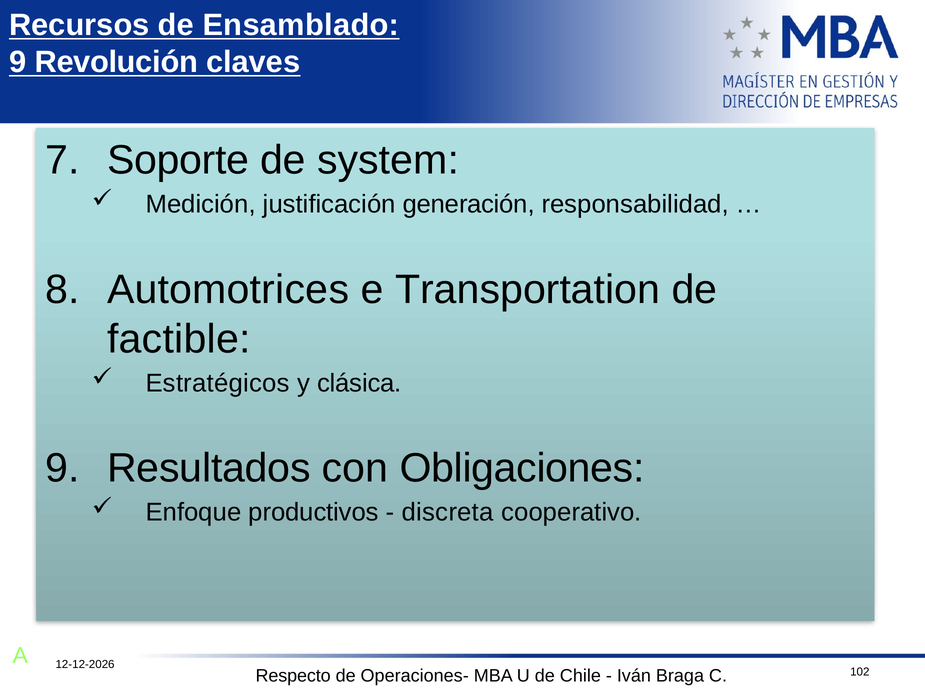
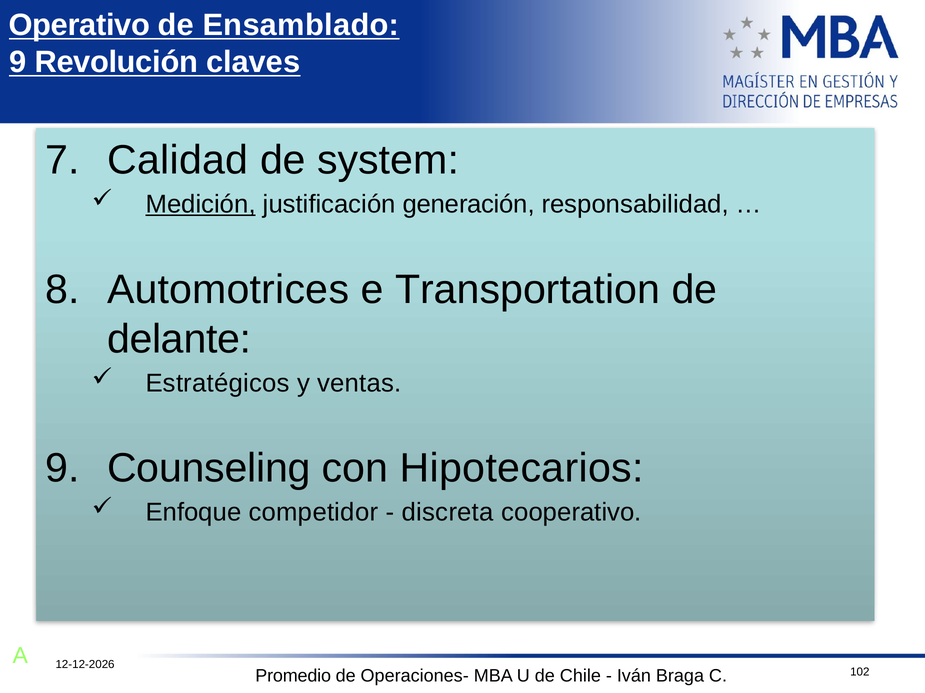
Recursos: Recursos -> Operativo
Soporte: Soporte -> Calidad
Medición underline: none -> present
factible: factible -> delante
clásica: clásica -> ventas
Resultados: Resultados -> Counseling
Obligaciones: Obligaciones -> Hipotecarios
productivos: productivos -> competidor
Respecto: Respecto -> Promedio
